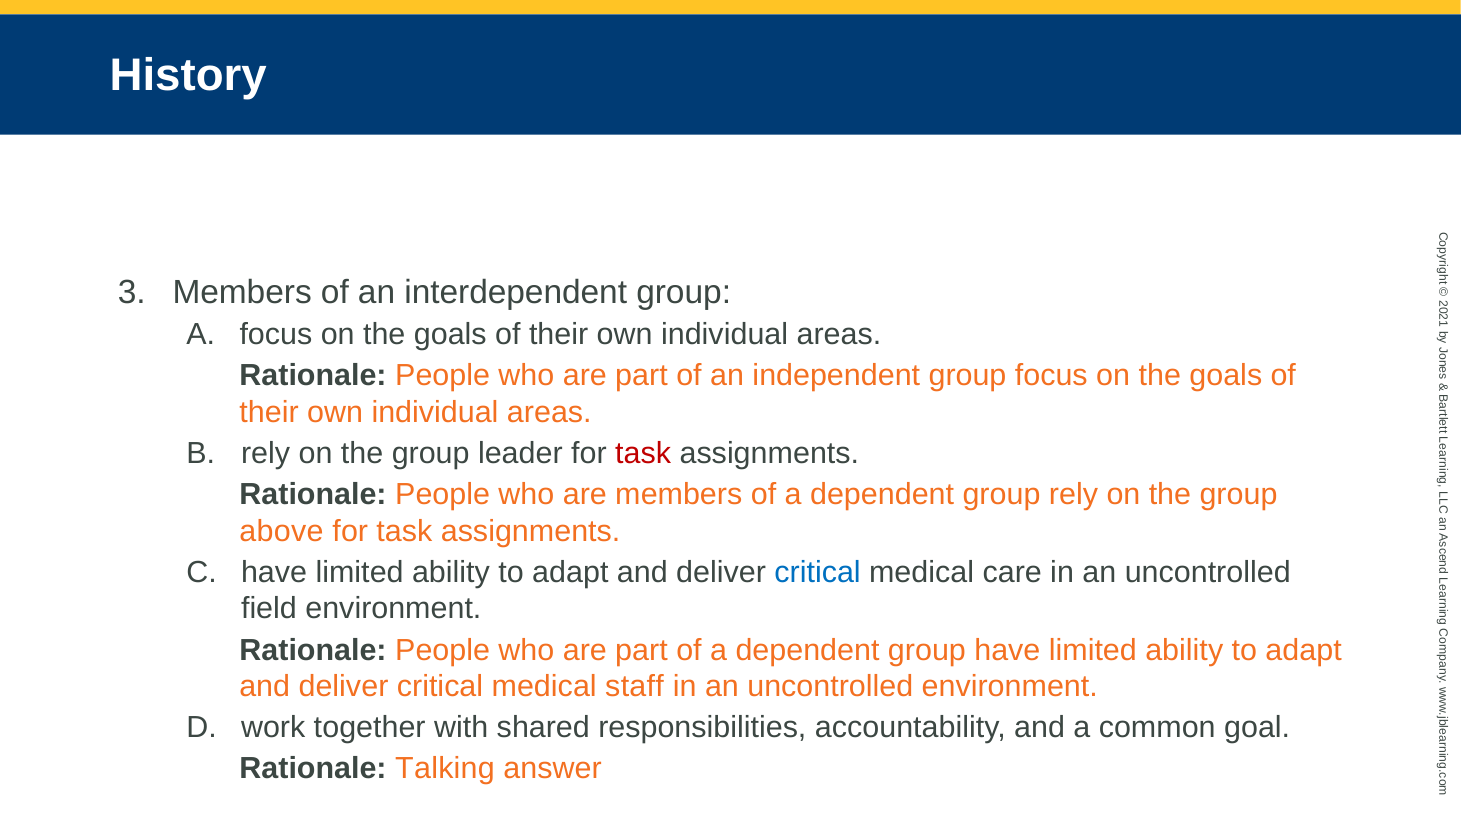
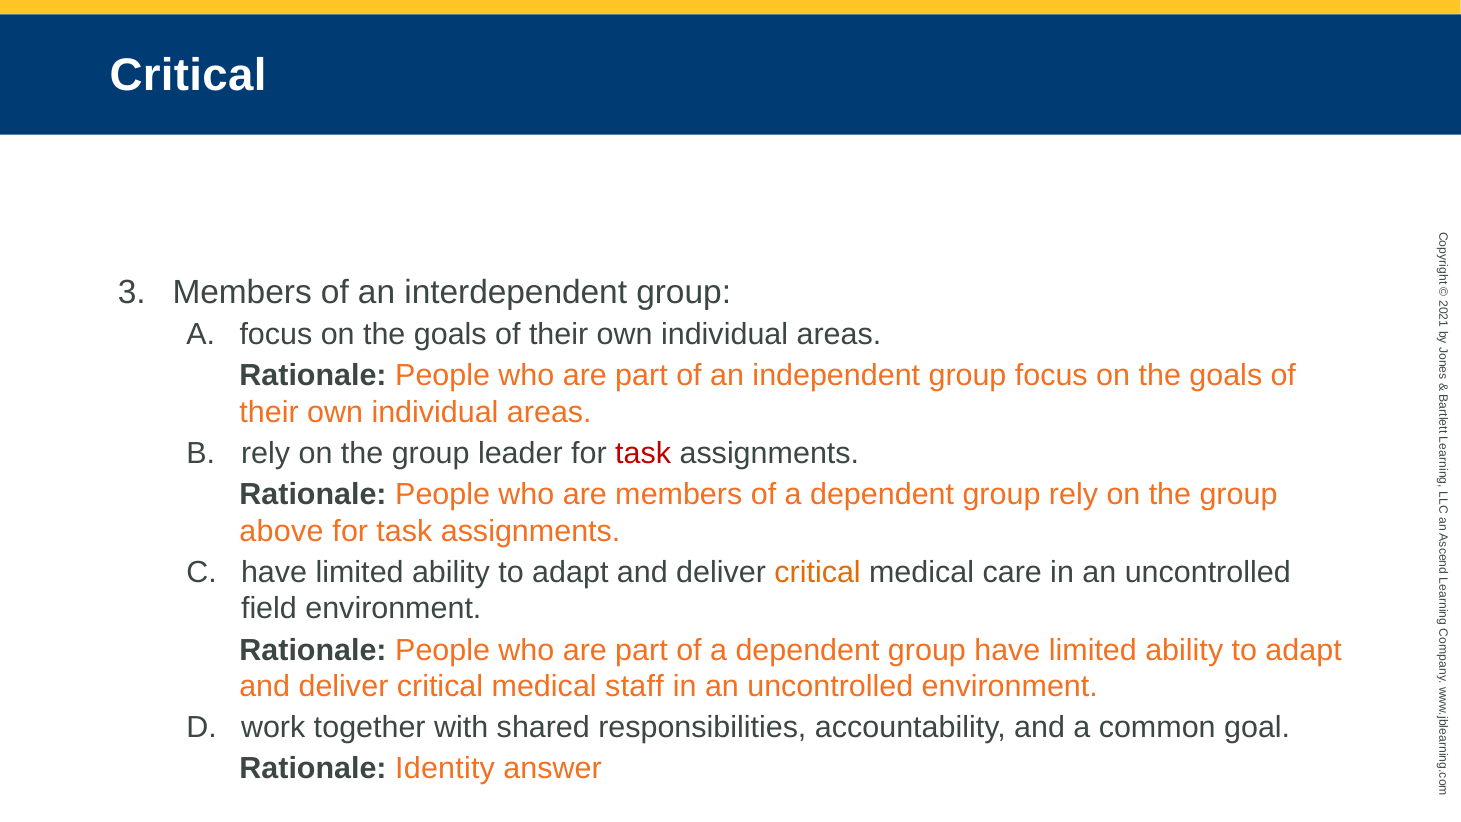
History at (188, 75): History -> Critical
critical at (818, 572) colour: blue -> orange
Talking: Talking -> Identity
